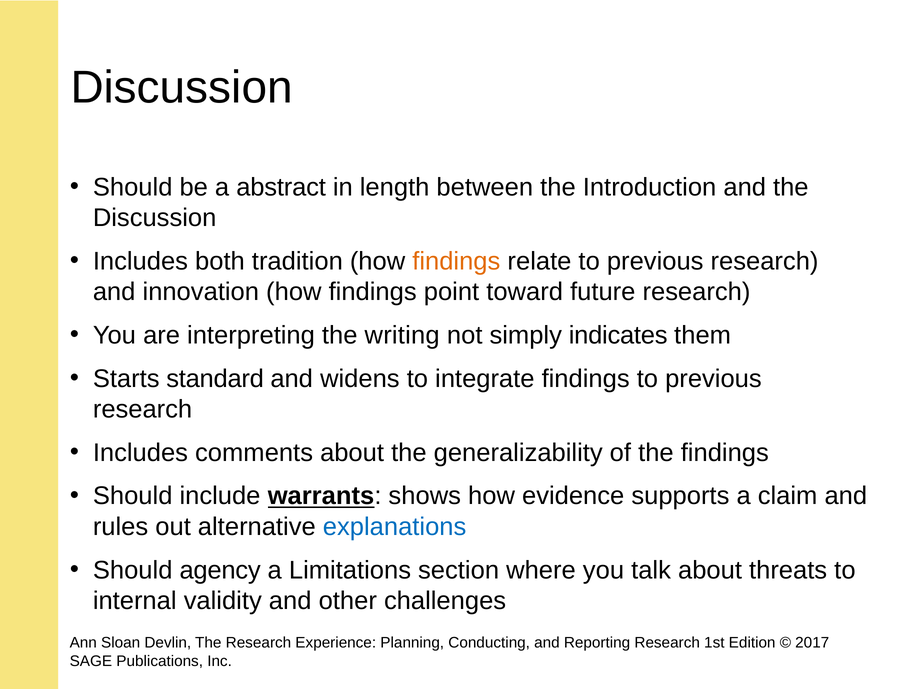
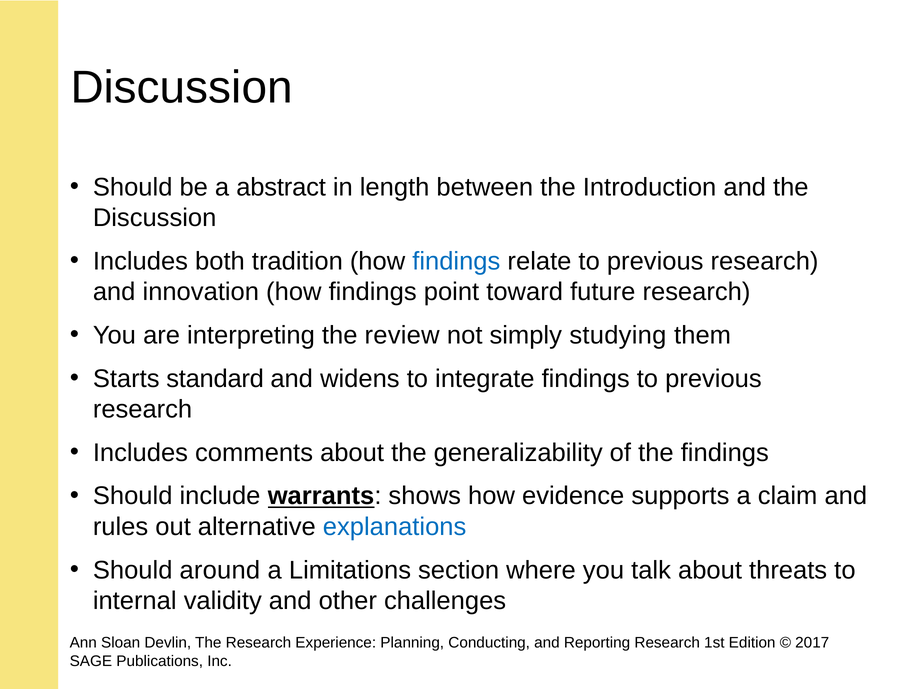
findings at (456, 261) colour: orange -> blue
writing: writing -> review
indicates: indicates -> studying
agency: agency -> around
